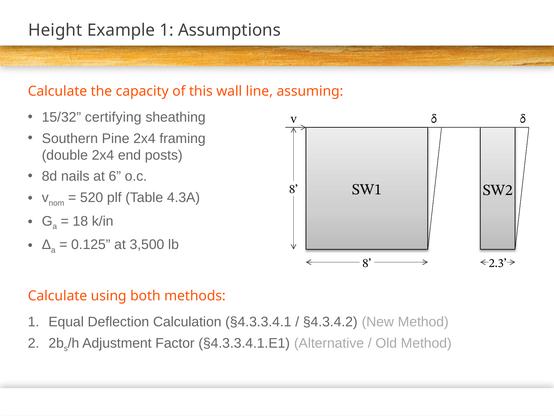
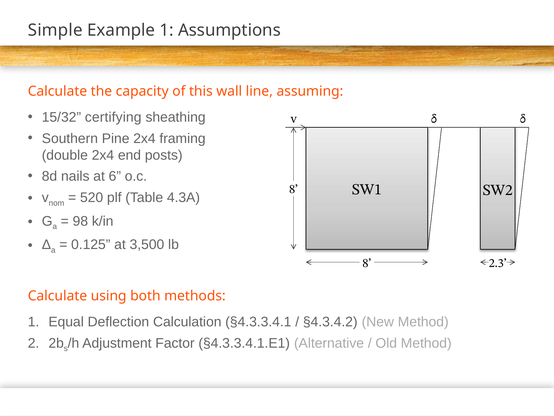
Height: Height -> Simple
18: 18 -> 98
